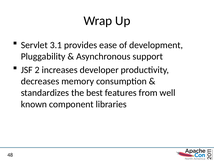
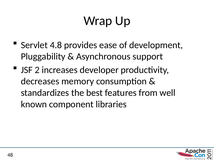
3.1: 3.1 -> 4.8
